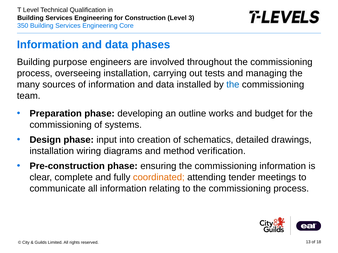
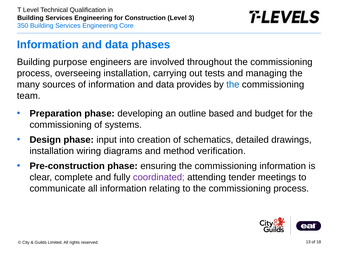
installed: installed -> provides
works: works -> based
coordinated colour: orange -> purple
